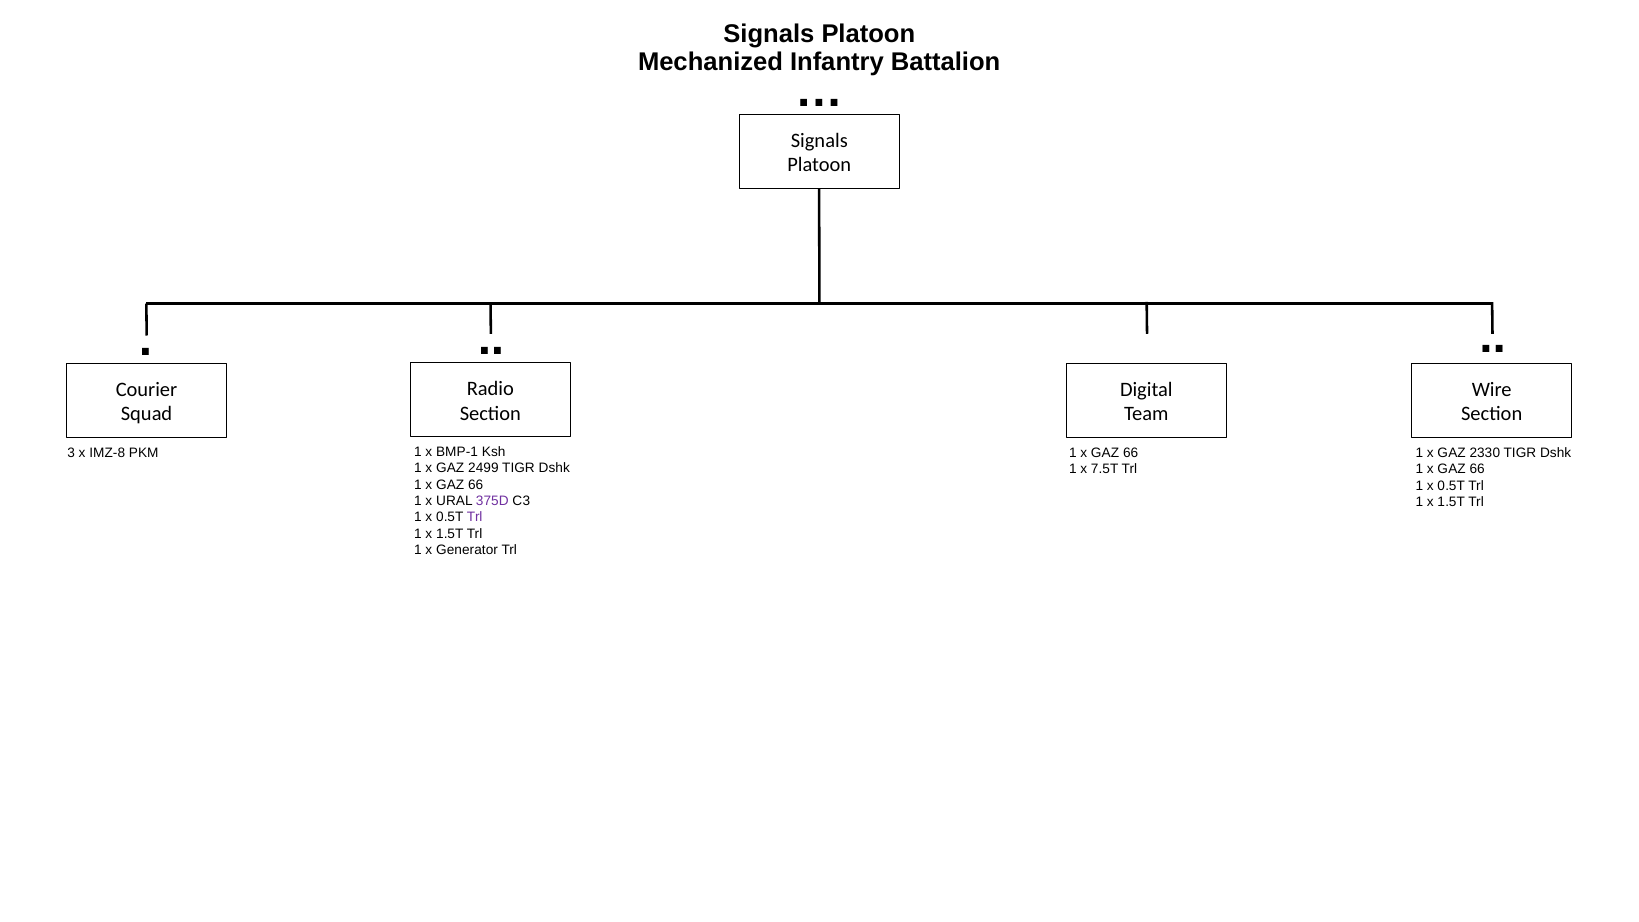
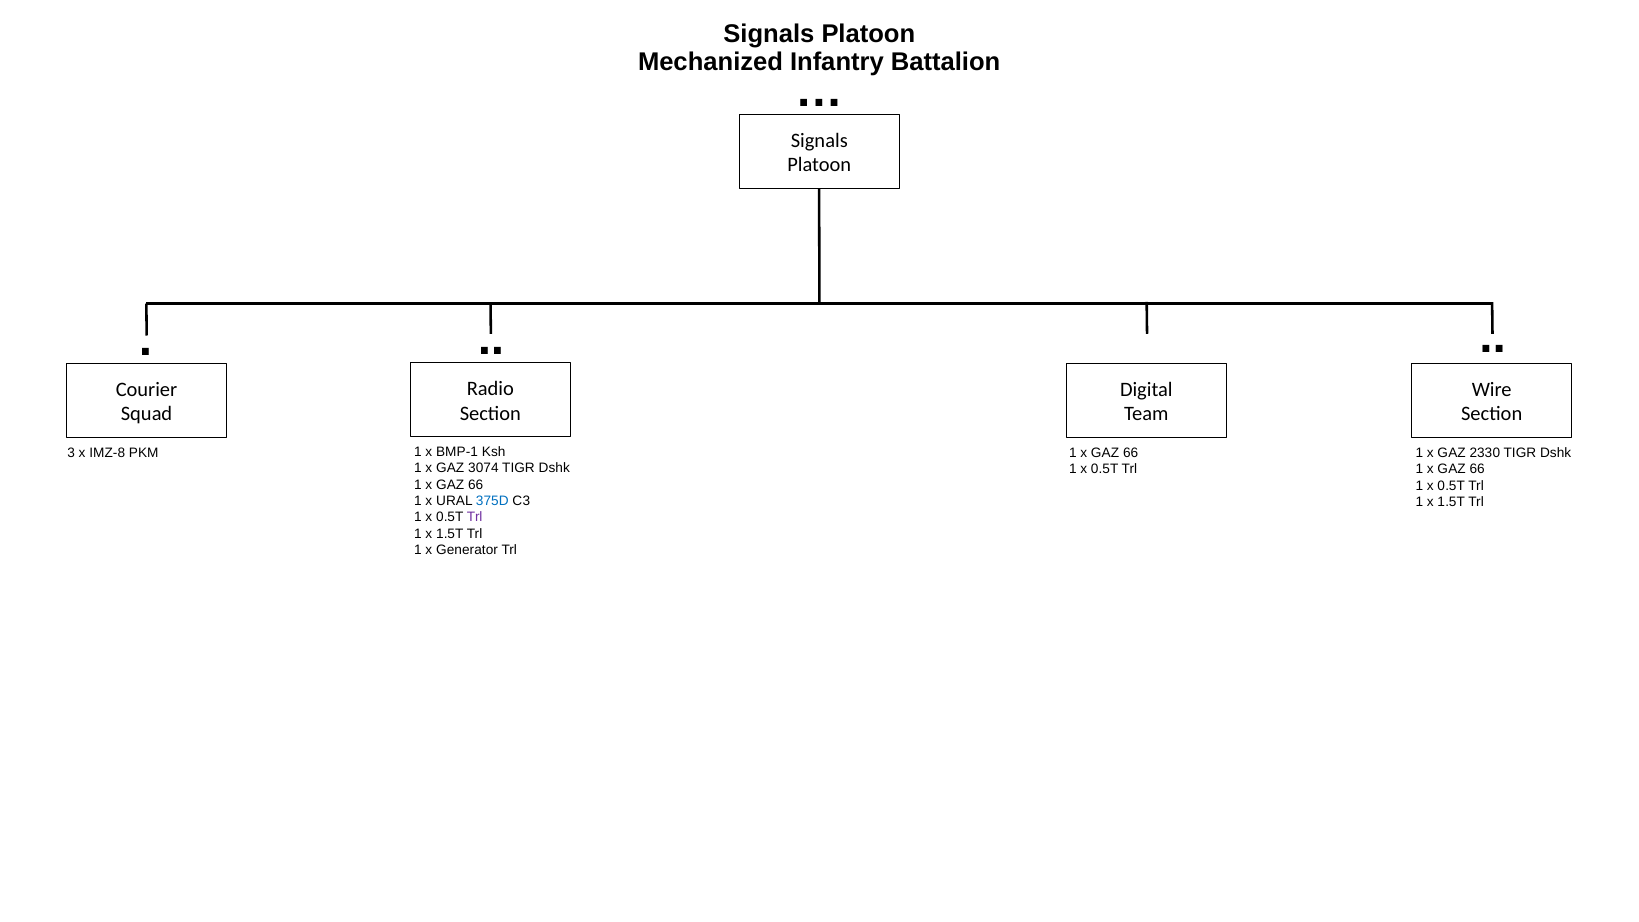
2499: 2499 -> 3074
7.5T at (1105, 469): 7.5T -> 0.5T
375D colour: purple -> blue
